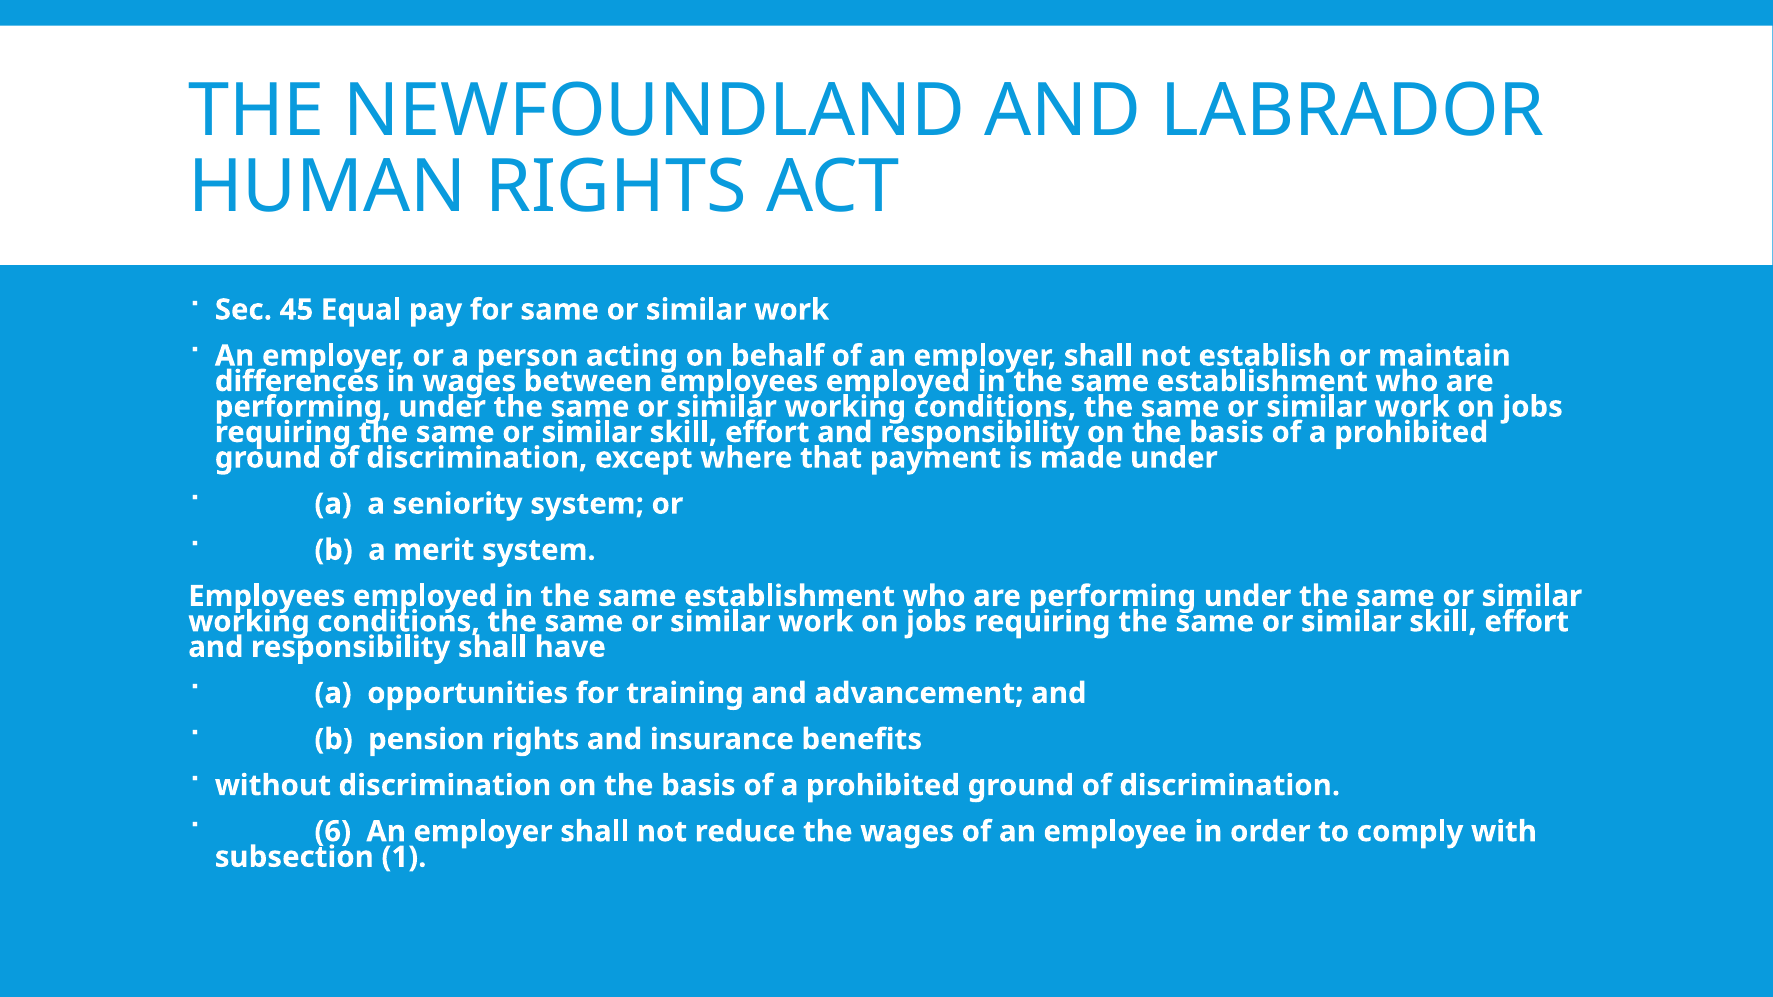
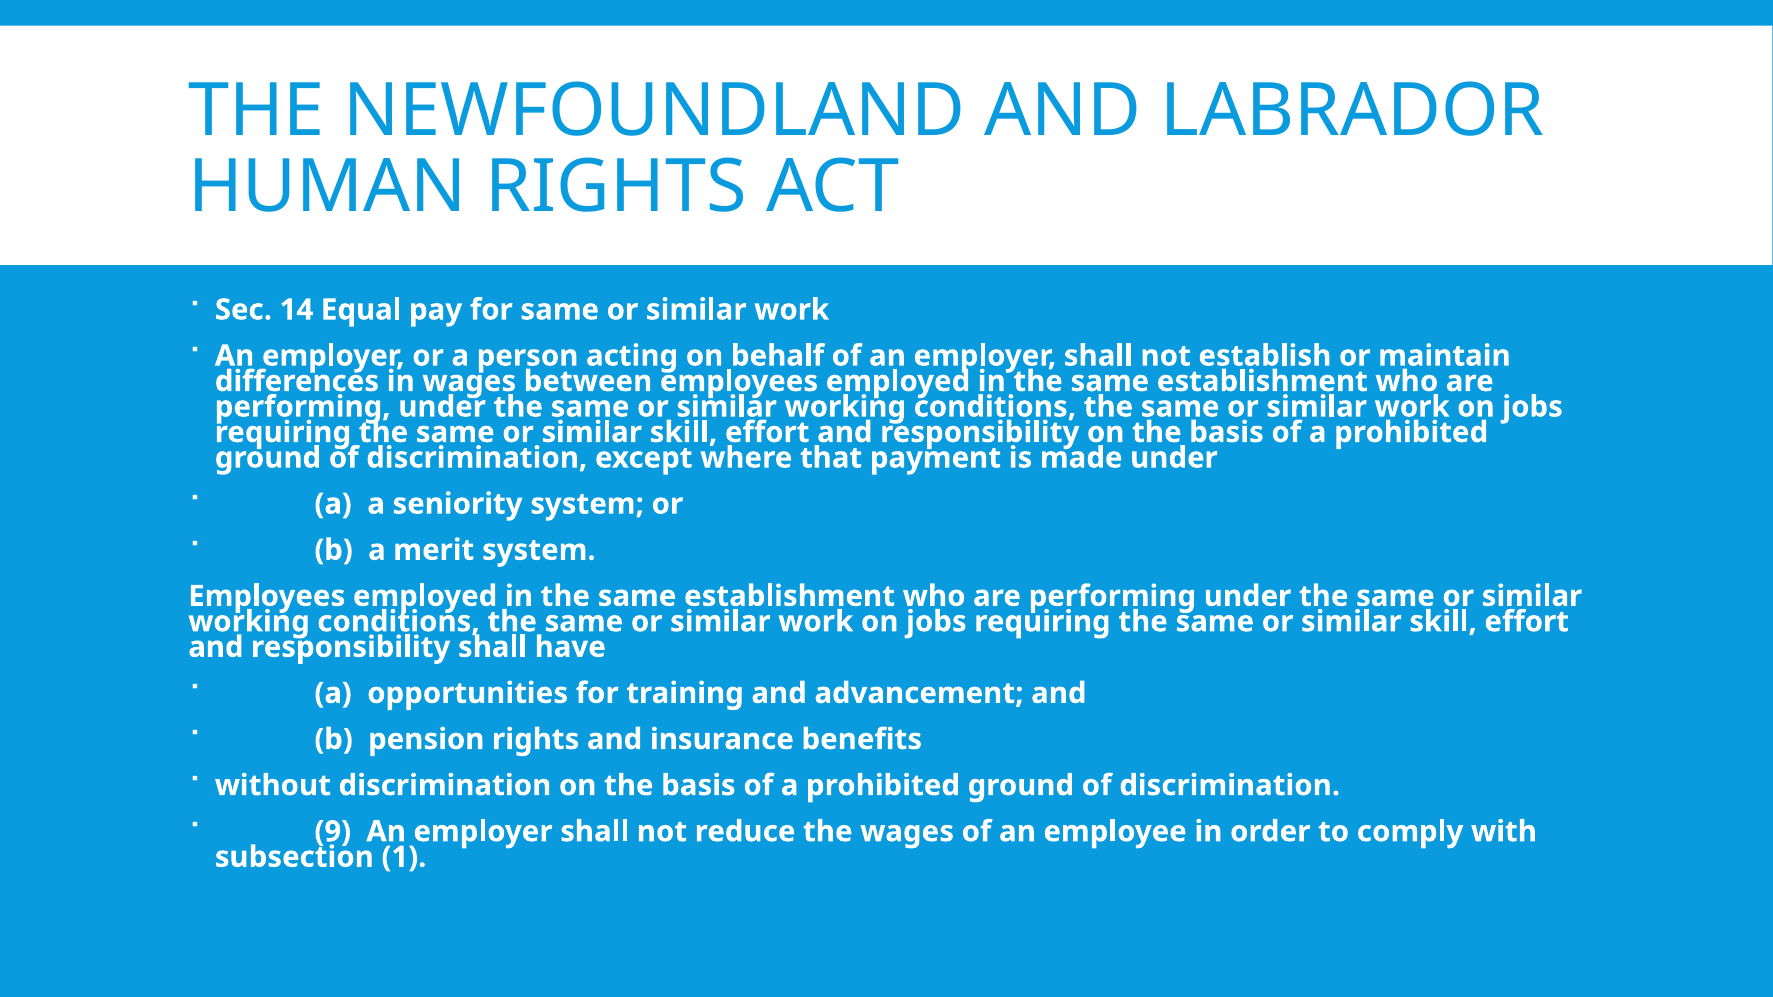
45: 45 -> 14
6: 6 -> 9
